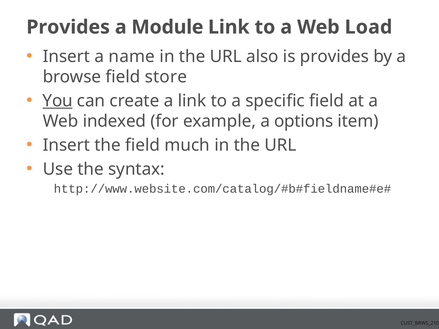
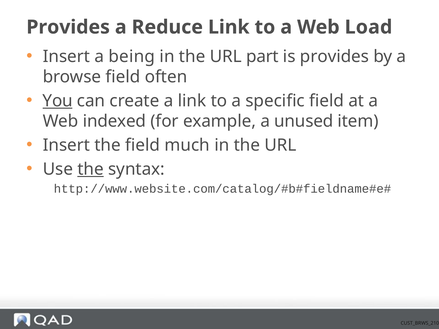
Module: Module -> Reduce
name: name -> being
also: also -> part
store: store -> often
options: options -> unused
the at (91, 169) underline: none -> present
